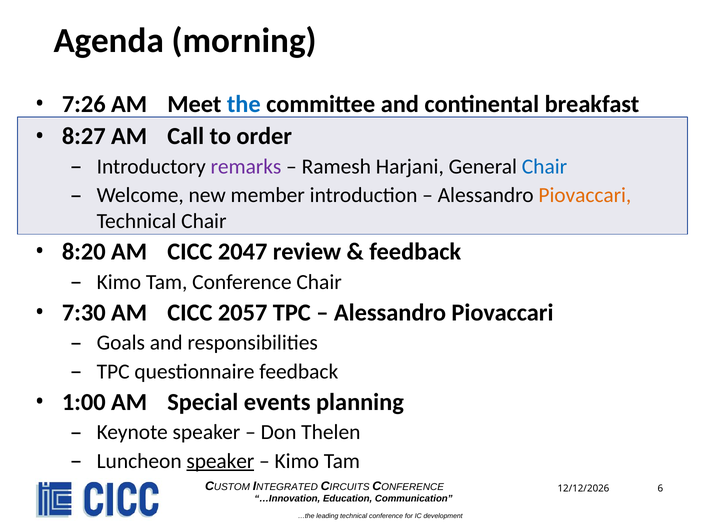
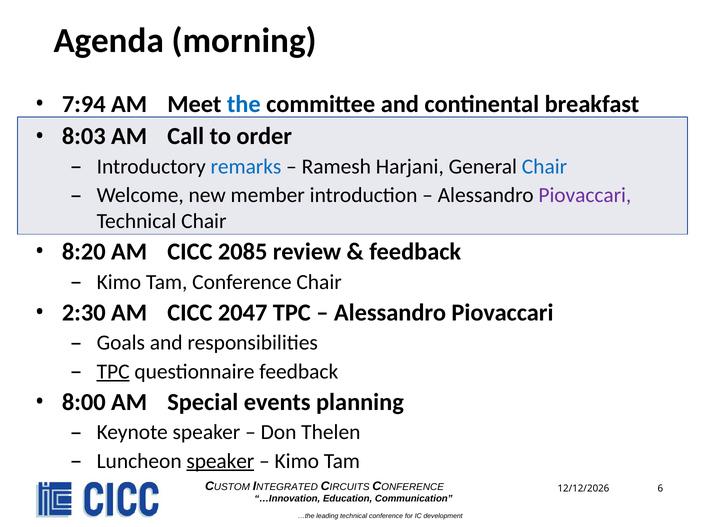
7:26: 7:26 -> 7:94
8:27: 8:27 -> 8:03
remarks colour: purple -> blue
Piovaccari at (585, 195) colour: orange -> purple
2047: 2047 -> 2085
7:30: 7:30 -> 2:30
2057: 2057 -> 2047
TPC at (113, 372) underline: none -> present
1:00: 1:00 -> 8:00
